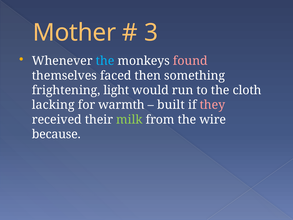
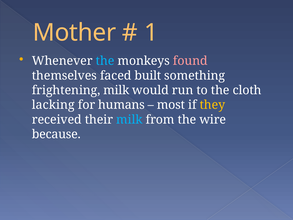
3: 3 -> 1
then: then -> built
frightening light: light -> milk
warmth: warmth -> humans
built: built -> most
they colour: pink -> yellow
milk at (129, 119) colour: light green -> light blue
